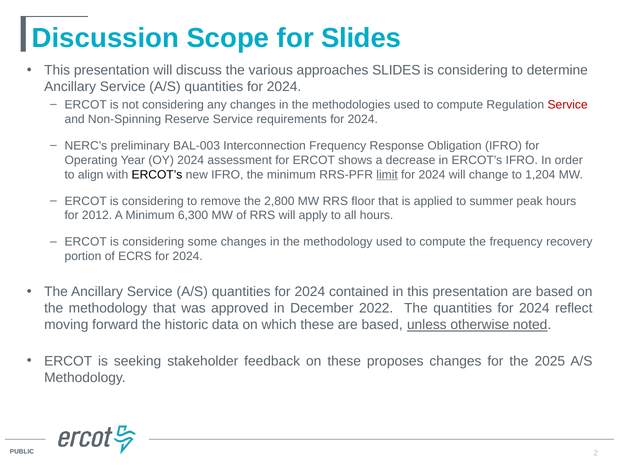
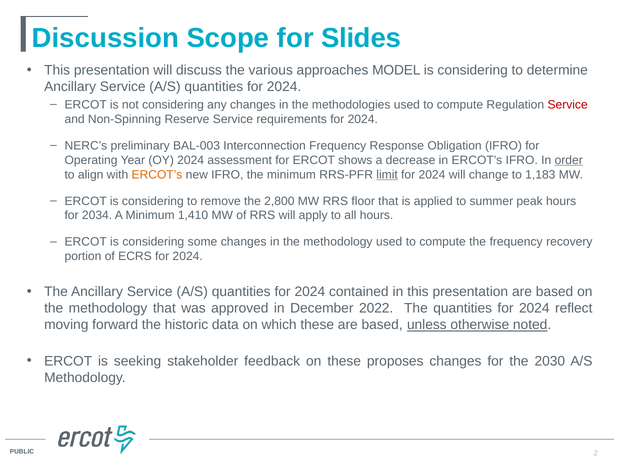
approaches SLIDES: SLIDES -> MODEL
order underline: none -> present
ERCOT’s at (157, 175) colour: black -> orange
1,204: 1,204 -> 1,183
2012: 2012 -> 2034
6,300: 6,300 -> 1,410
2025: 2025 -> 2030
